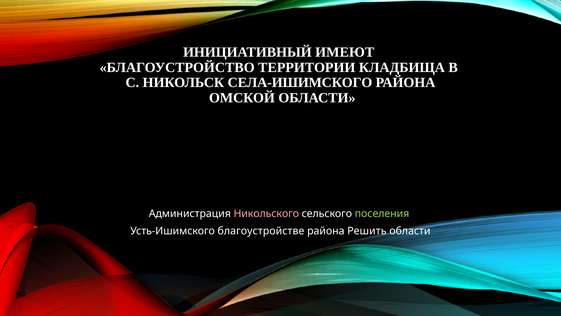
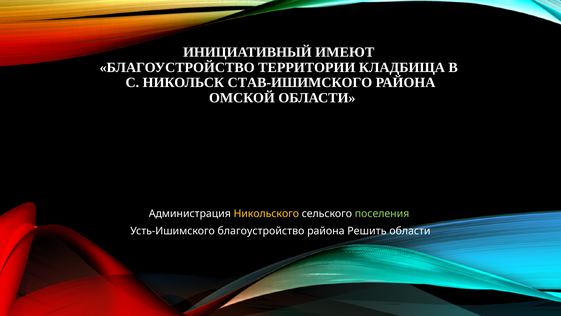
СЕЛА-ИШИМСКОГО: СЕЛА-ИШИМСКОГО -> СТАВ-ИШИМСКОГО
Никольского colour: pink -> yellow
Усть-Ишимского благоустройстве: благоустройстве -> благоустройство
